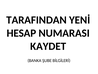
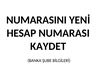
TARAFINDAN: TARAFINDAN -> NUMARASINI
